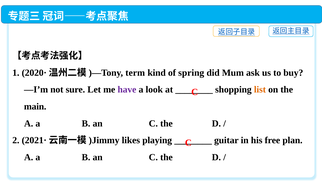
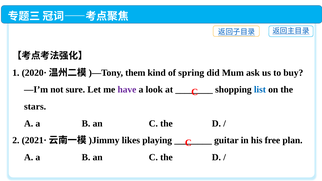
term: term -> them
list colour: orange -> blue
main: main -> stars
